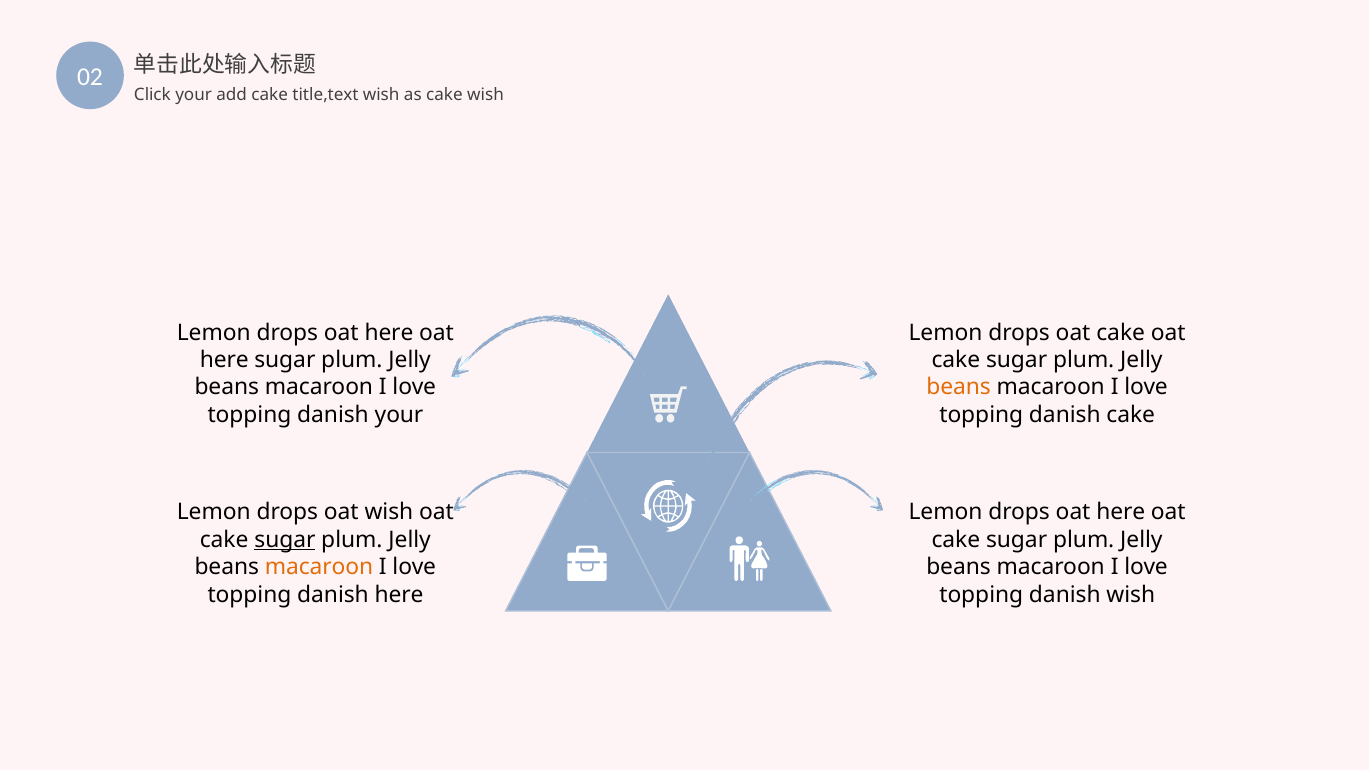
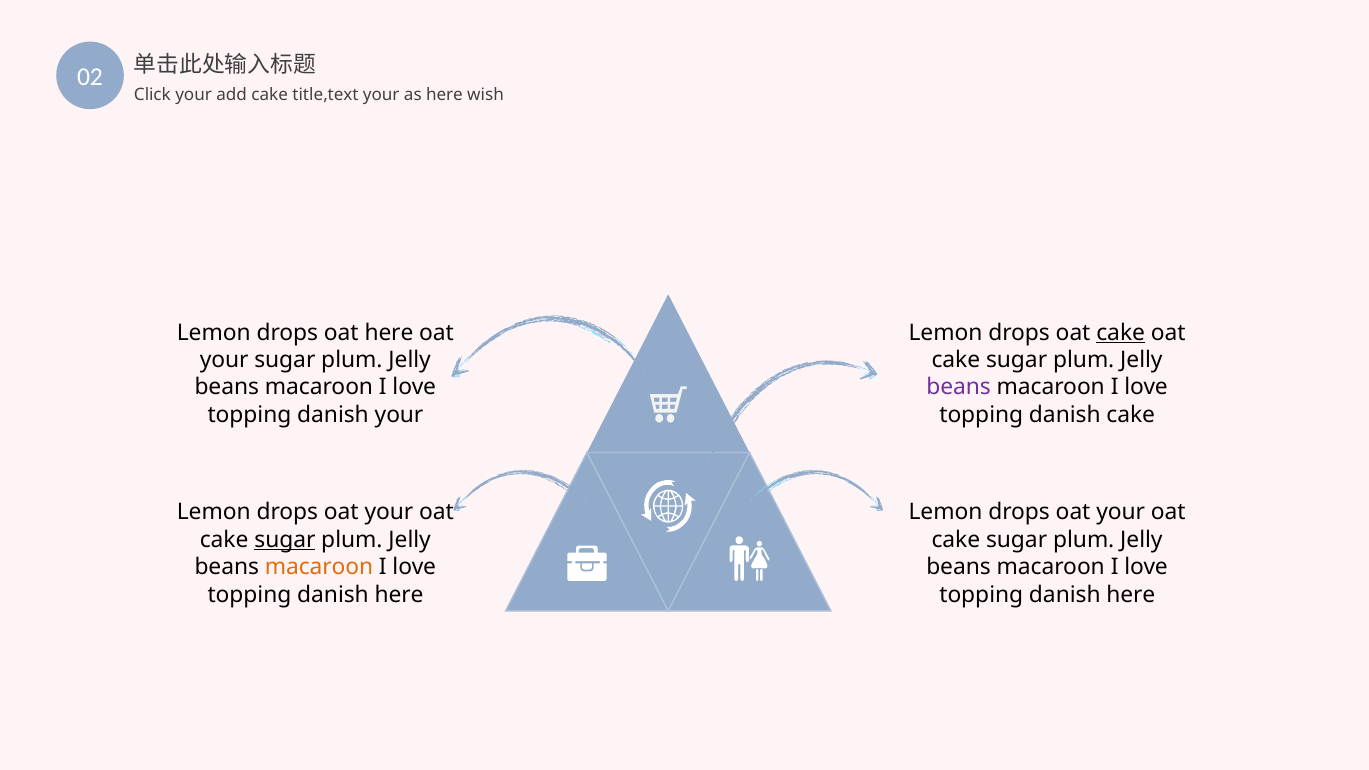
title,text wish: wish -> your
as cake: cake -> here
cake at (1121, 333) underline: none -> present
here at (224, 360): here -> your
beans at (959, 387) colour: orange -> purple
wish at (389, 512): wish -> your
here at (1121, 512): here -> your
wish at (1131, 595): wish -> here
